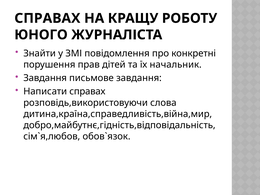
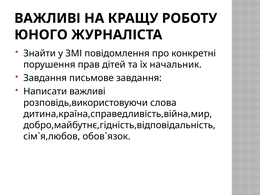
СПРАВАХ at (47, 18): СПРАВАХ -> ВАЖЛИВІ
Написати справах: справах -> важливі
